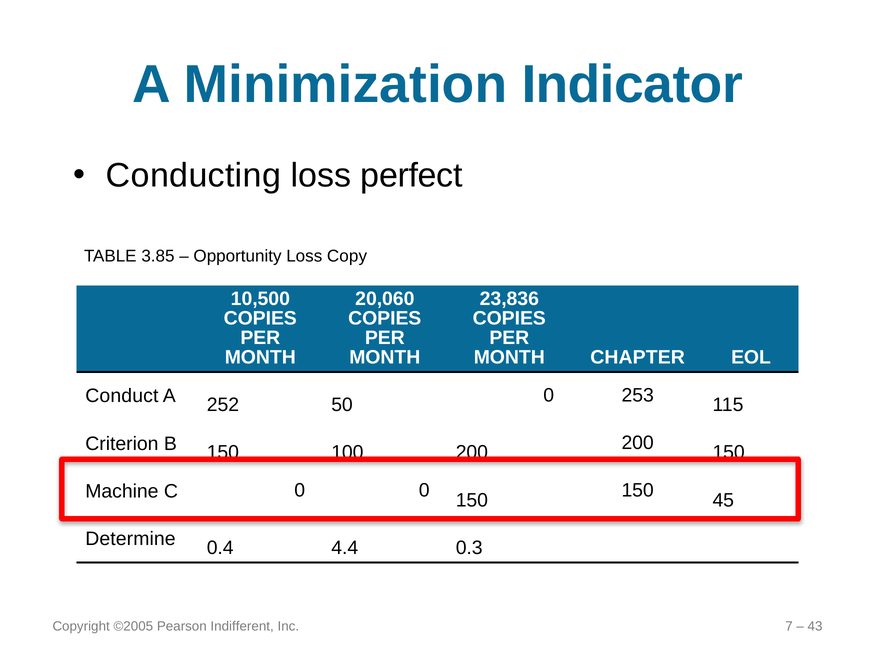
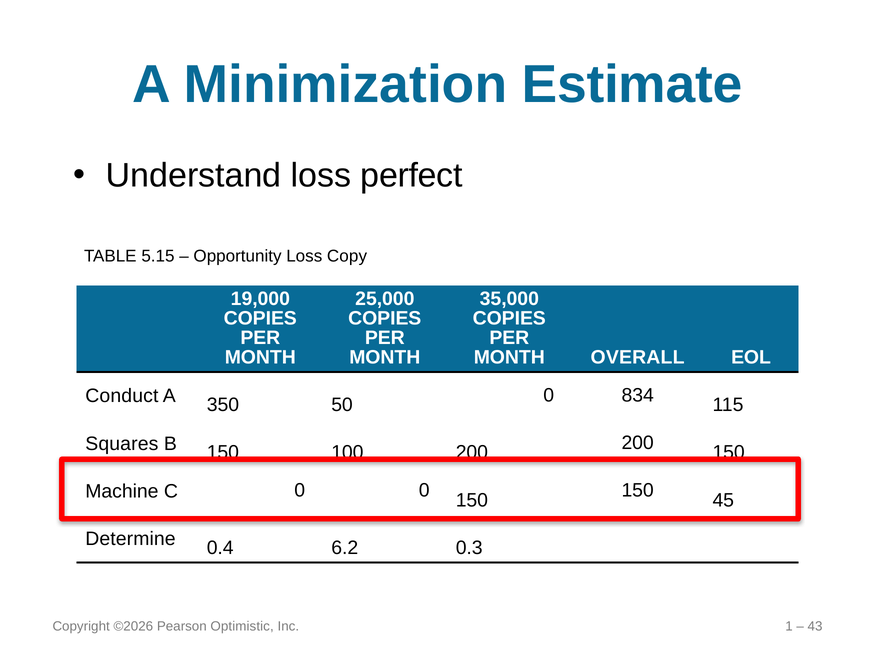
Indicator: Indicator -> Estimate
Conducting: Conducting -> Understand
3.85: 3.85 -> 5.15
10,500: 10,500 -> 19,000
20,060: 20,060 -> 25,000
23,836: 23,836 -> 35,000
CHAPTER: CHAPTER -> OVERALL
253: 253 -> 834
252: 252 -> 350
Criterion: Criterion -> Squares
4.4: 4.4 -> 6.2
©2005: ©2005 -> ©2026
Indifferent: Indifferent -> Optimistic
7: 7 -> 1
